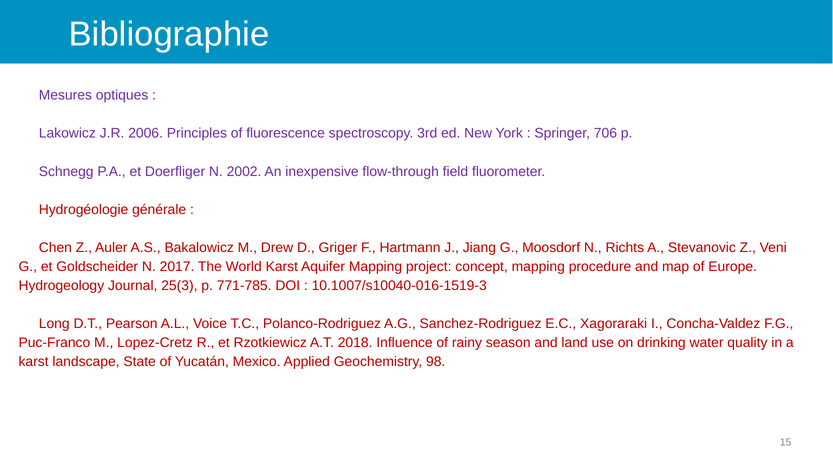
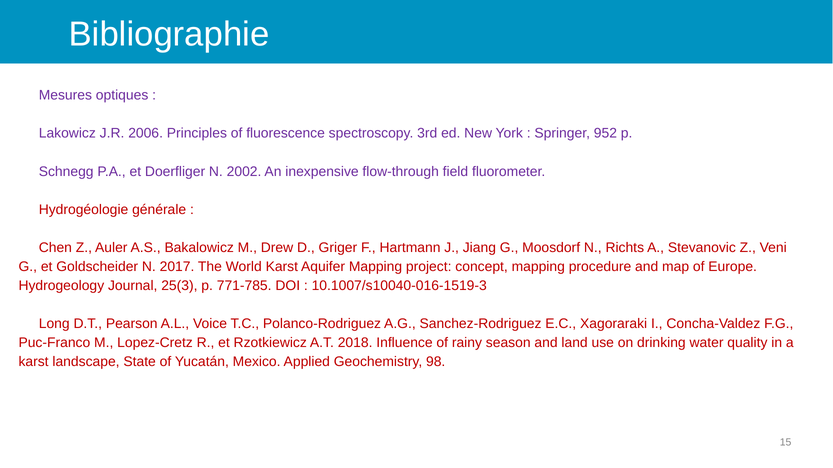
706: 706 -> 952
